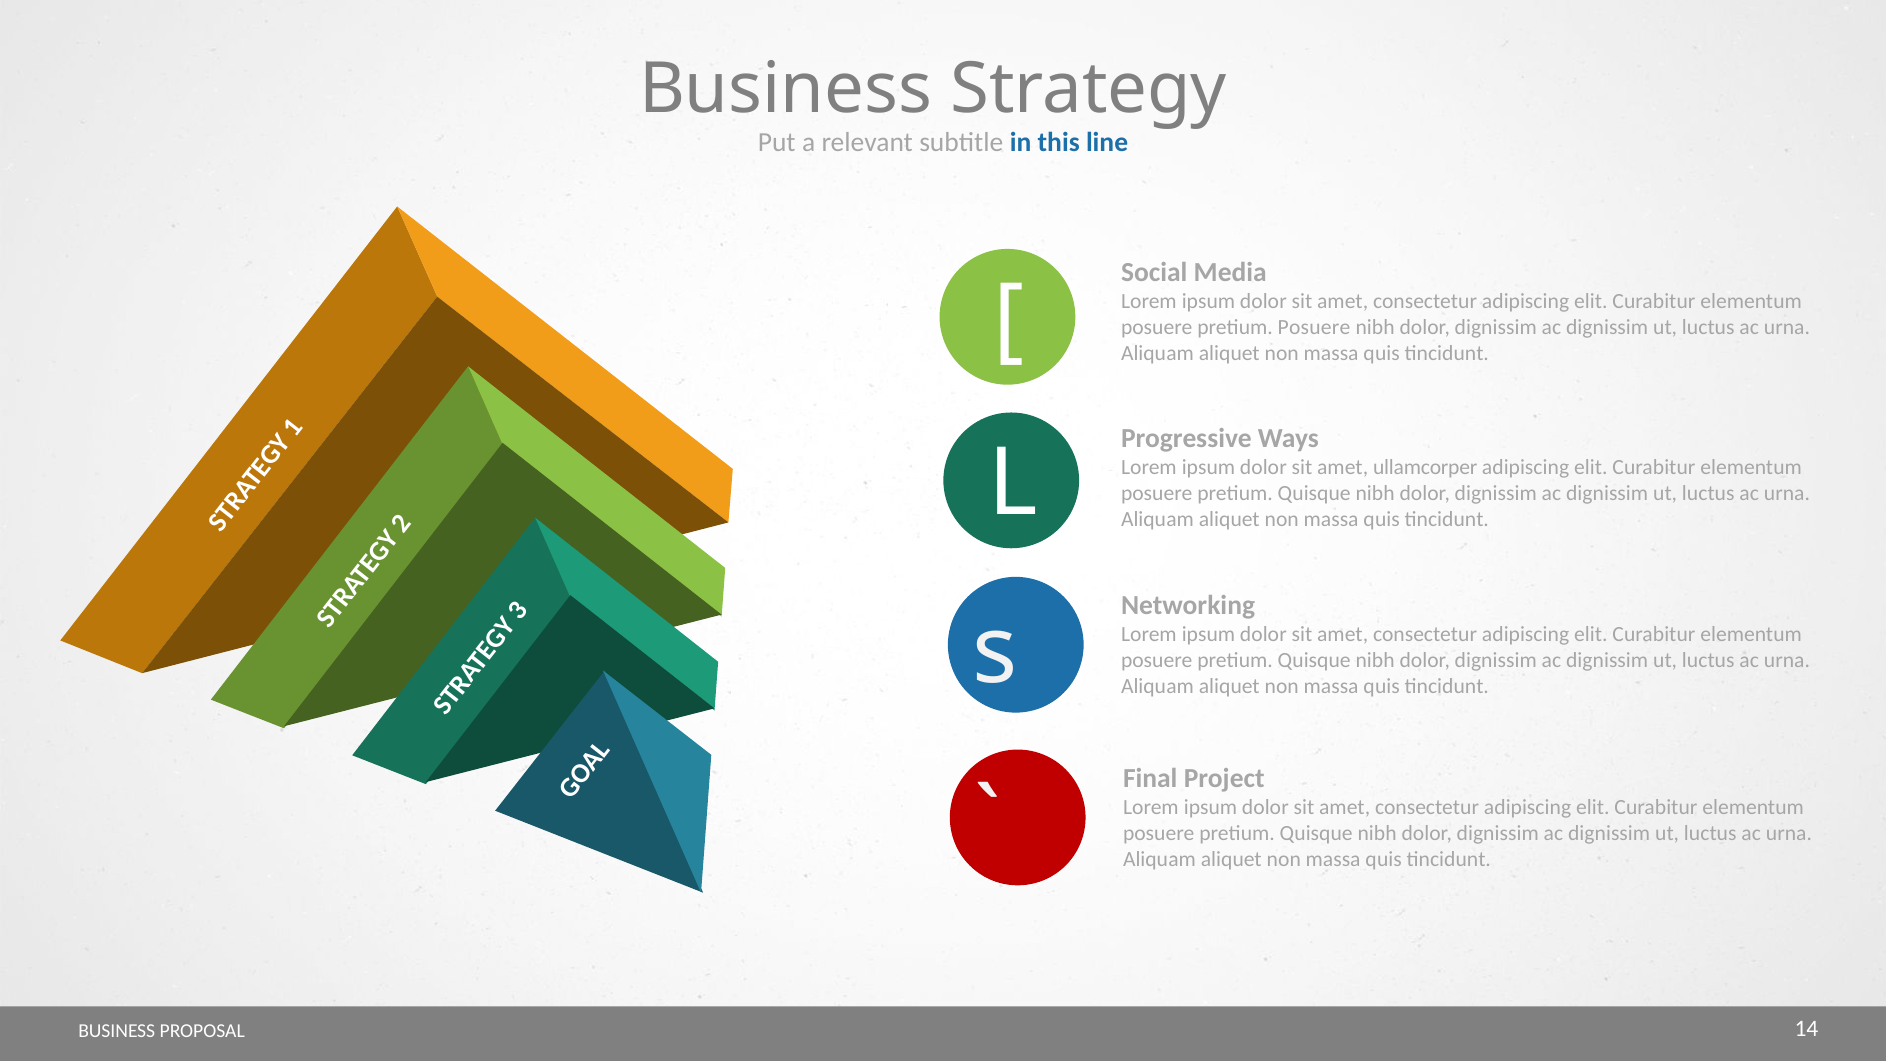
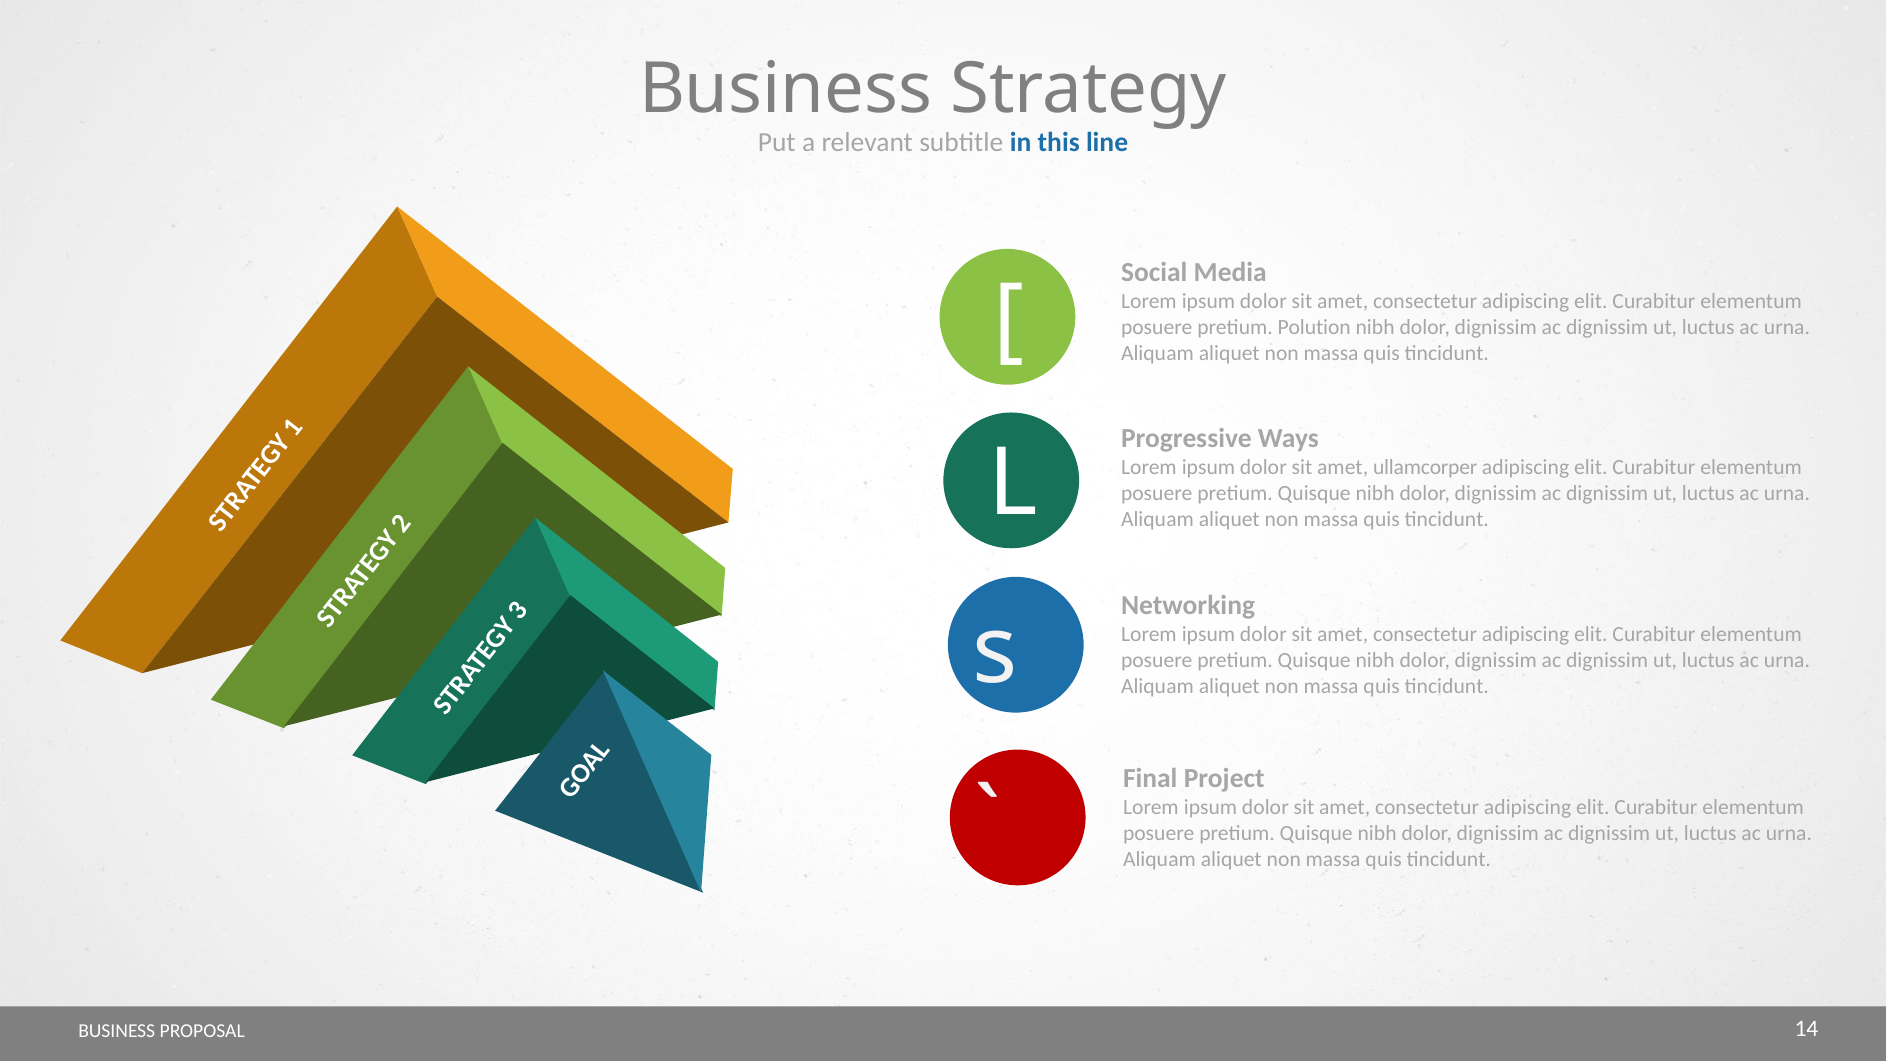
pretium Posuere: Posuere -> Polution
